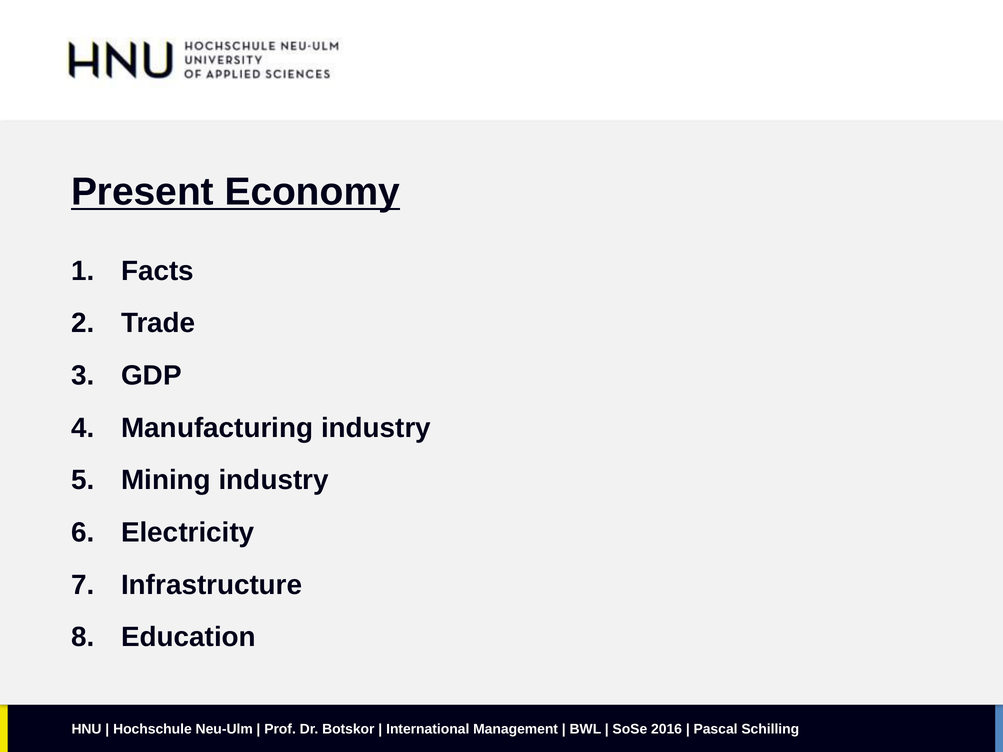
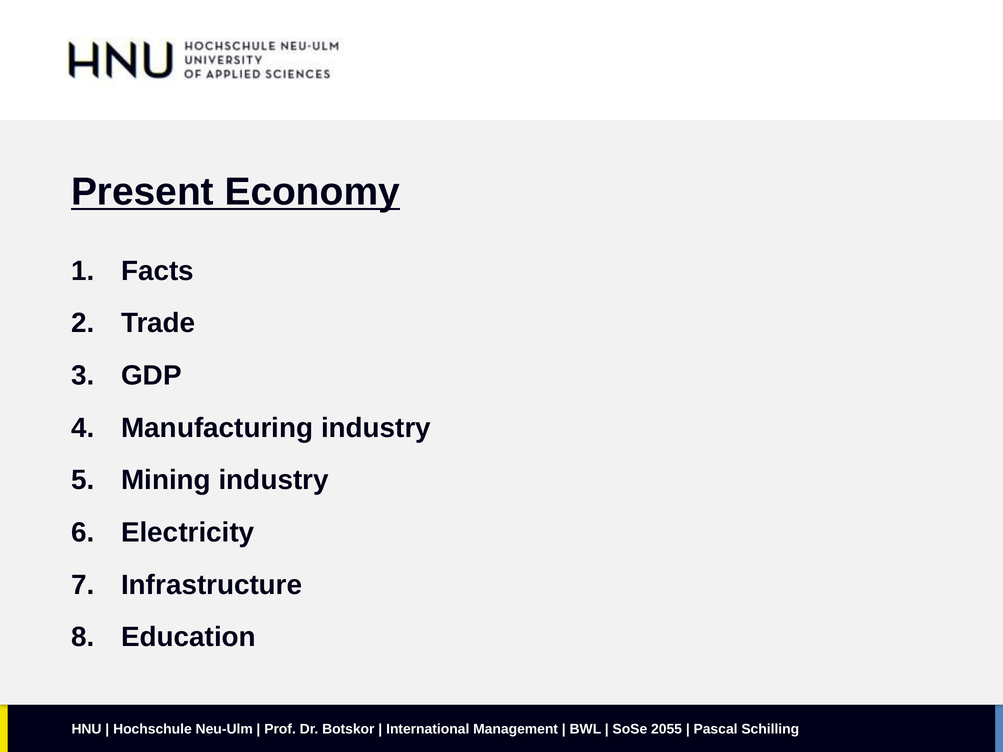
2016: 2016 -> 2055
